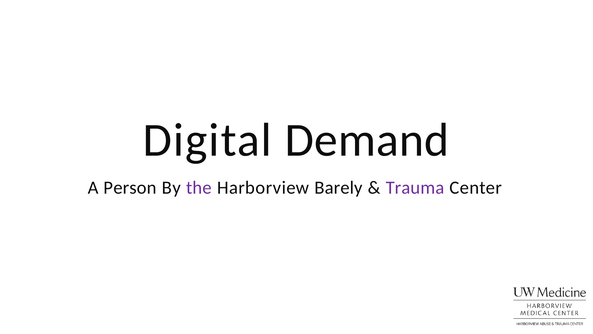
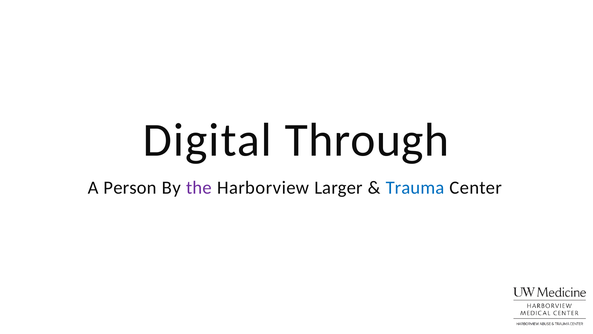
Demand: Demand -> Through
Barely: Barely -> Larger
Trauma colour: purple -> blue
